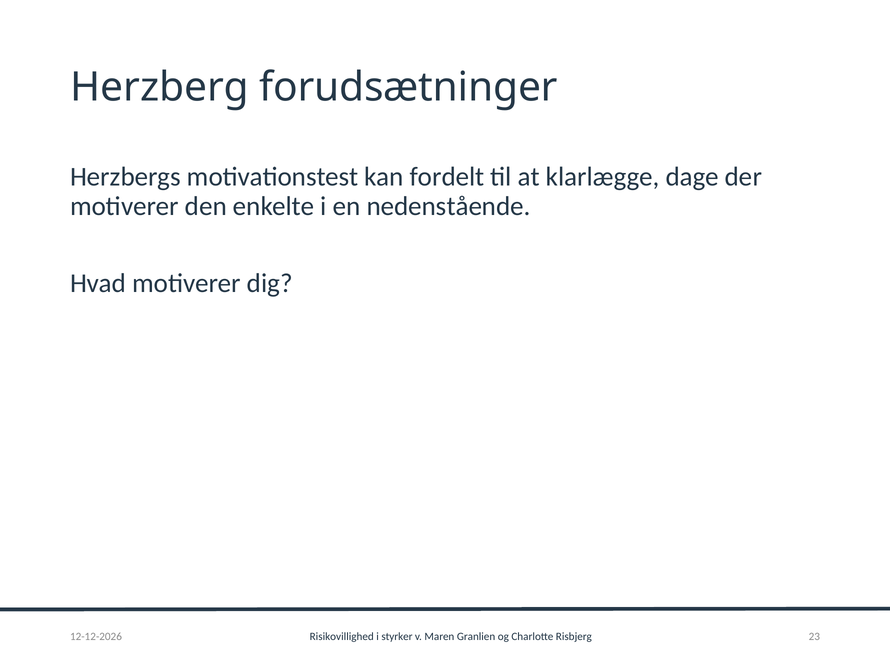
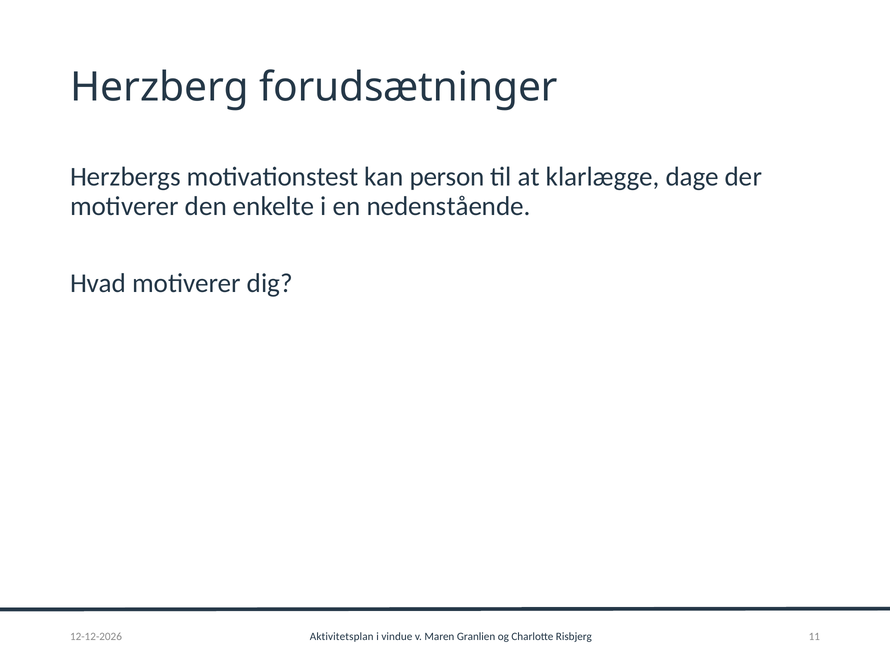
fordelt: fordelt -> person
Risikovillighed: Risikovillighed -> Aktivitetsplan
styrker: styrker -> vindue
23: 23 -> 11
